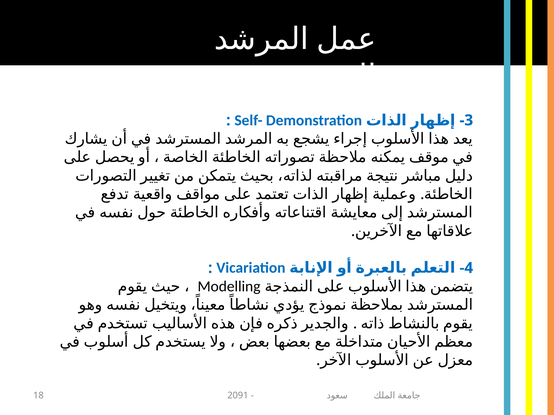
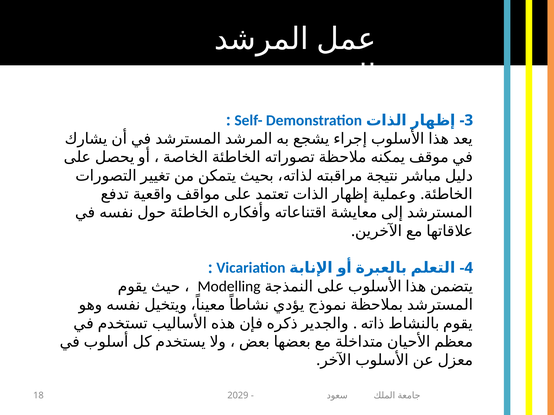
2091: 2091 -> 2029
